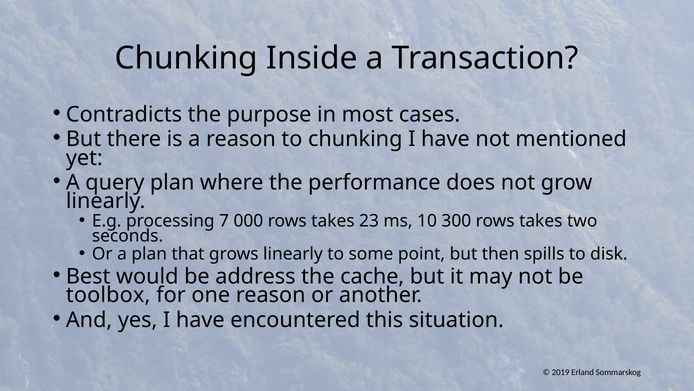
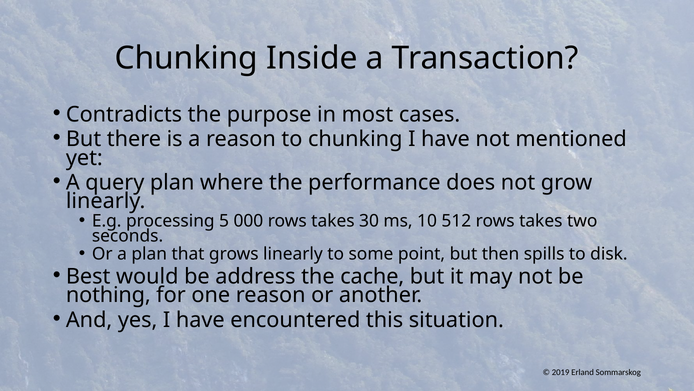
7: 7 -> 5
23: 23 -> 30
300: 300 -> 512
toolbox: toolbox -> nothing
